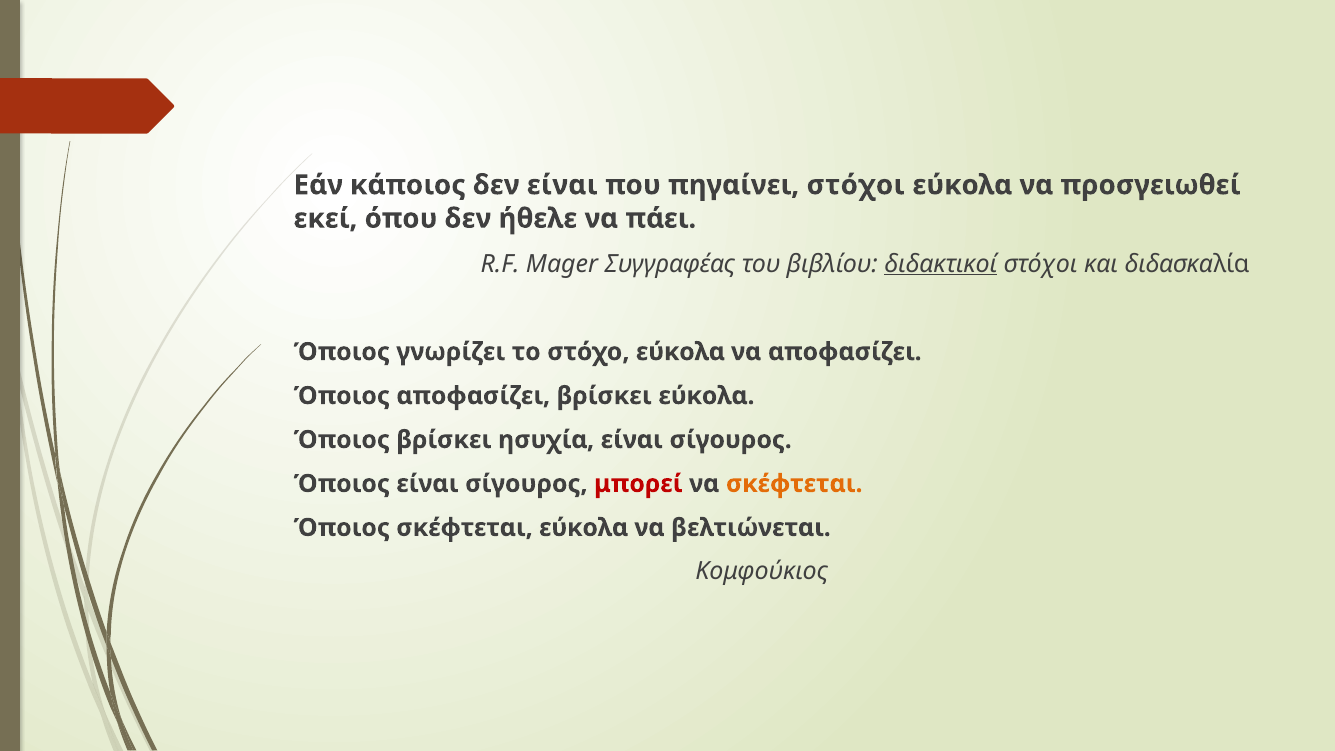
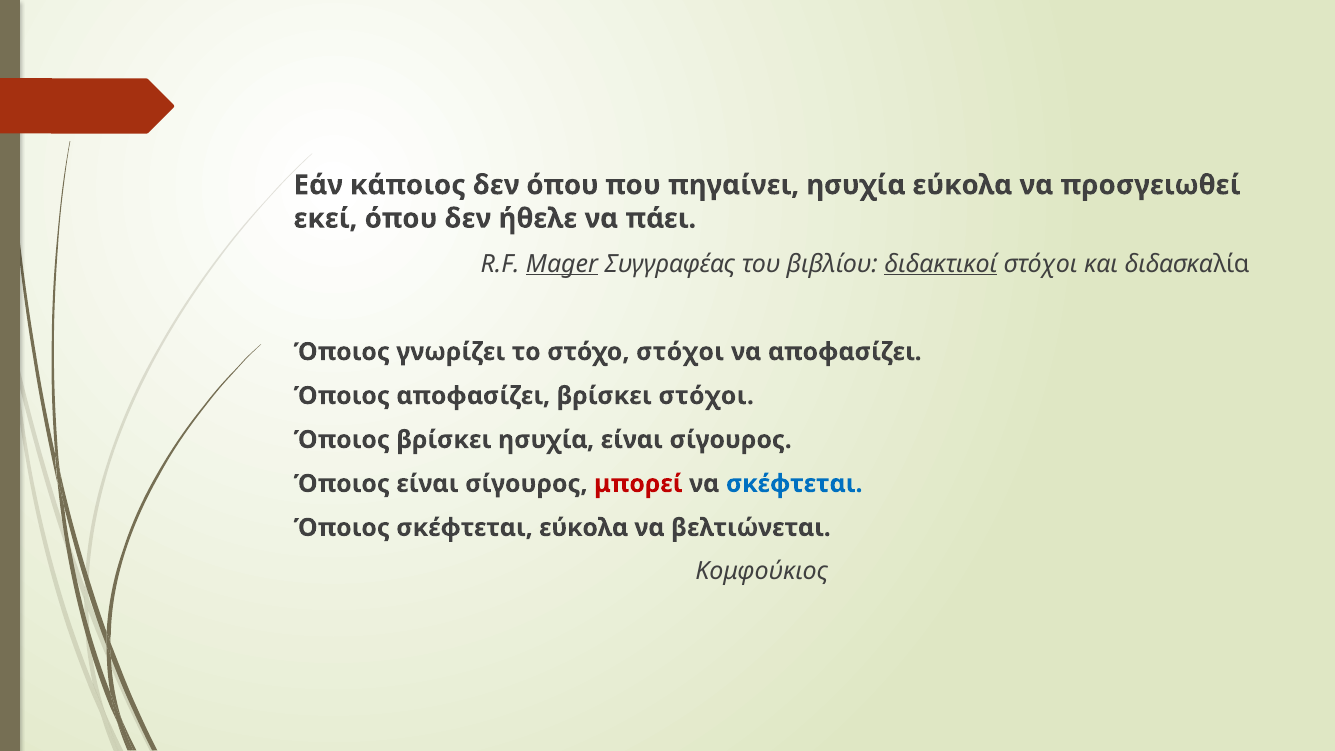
δεν είναι: είναι -> όπου
πηγαίνει στόχοι: στόχοι -> ησυχία
Mager underline: none -> present
στόχο εύκολα: εύκολα -> στόχοι
βρίσκει εύκολα: εύκολα -> στόχοι
σκέφτεται at (794, 484) colour: orange -> blue
